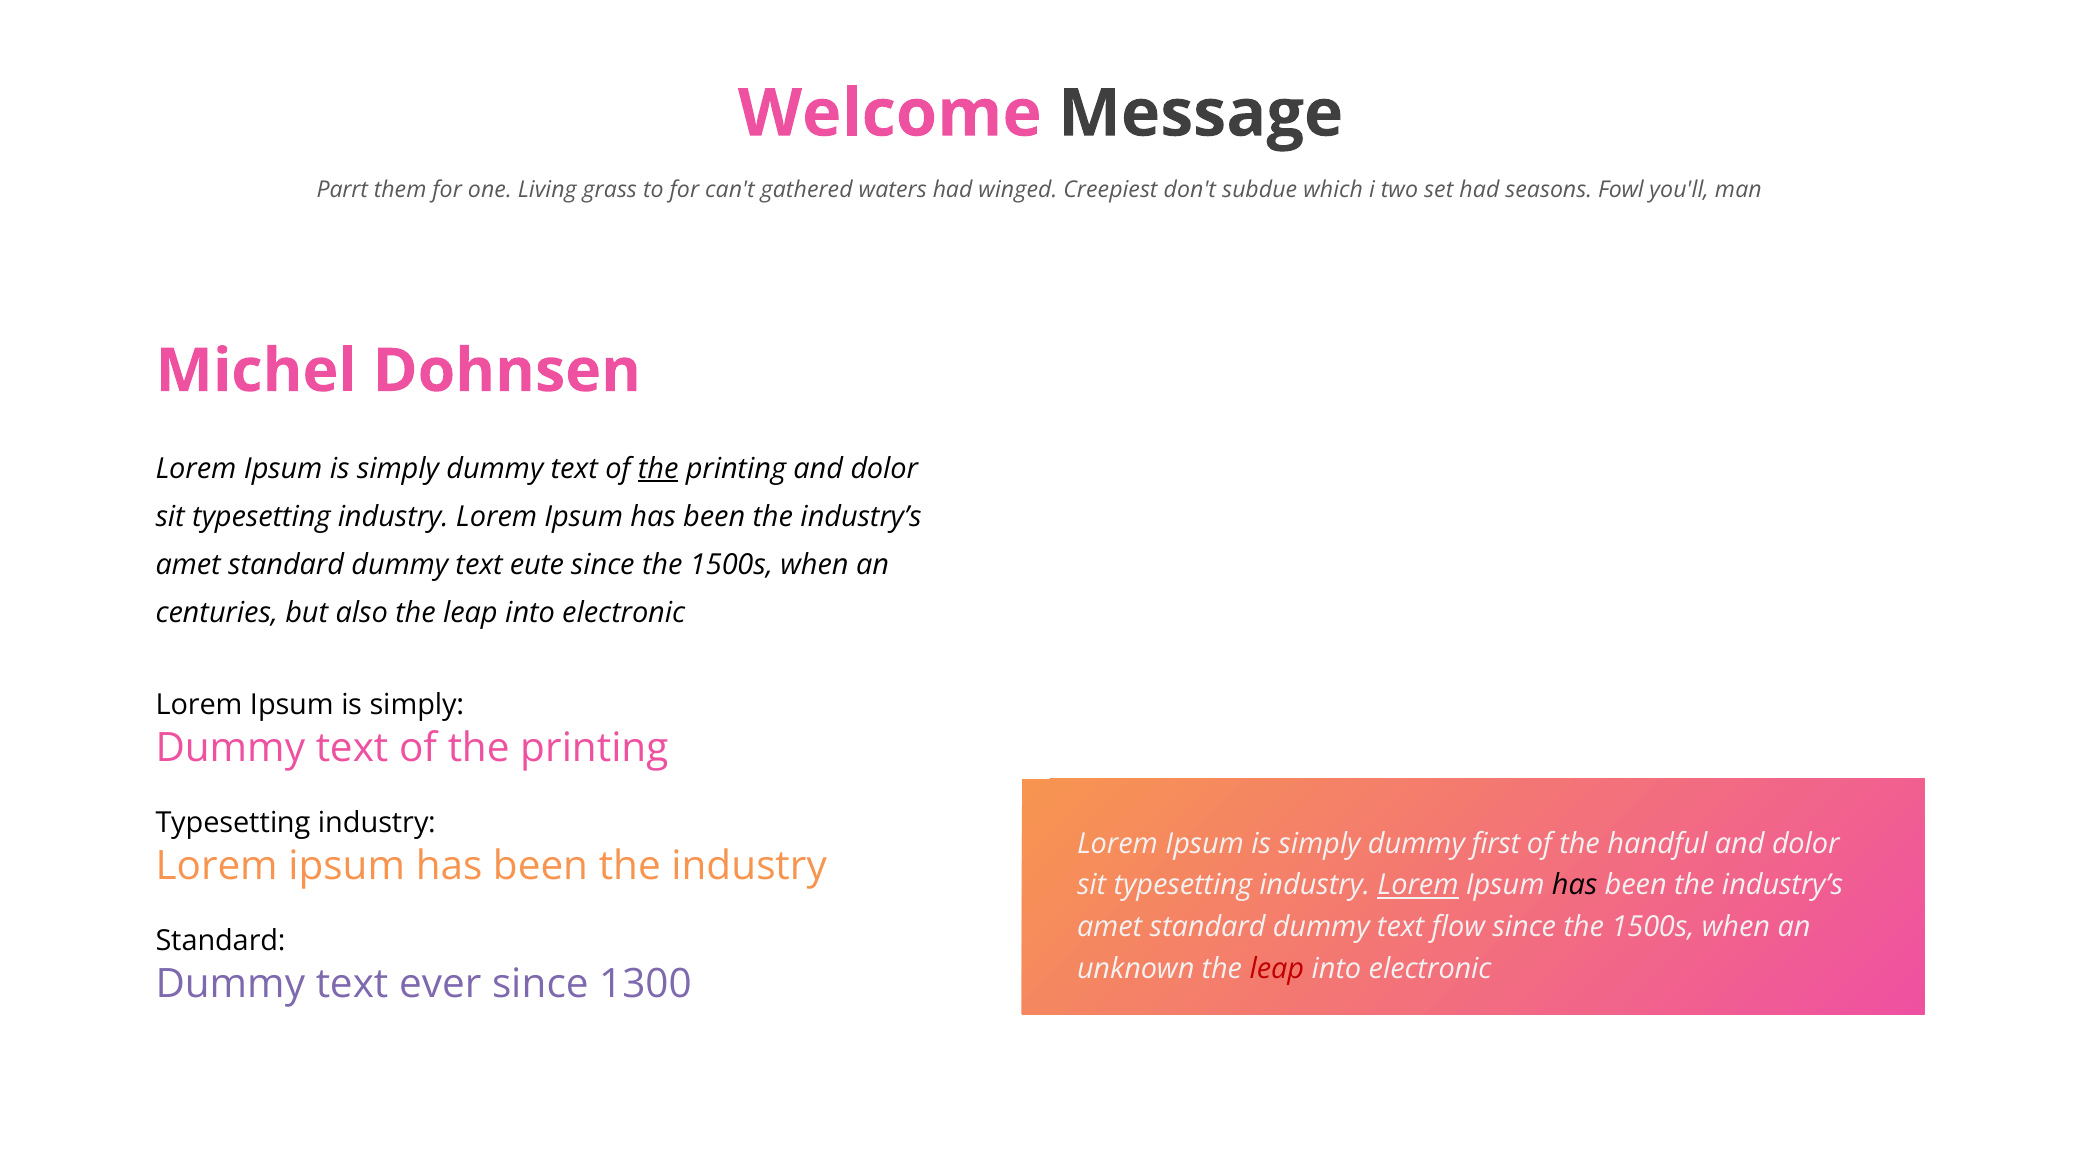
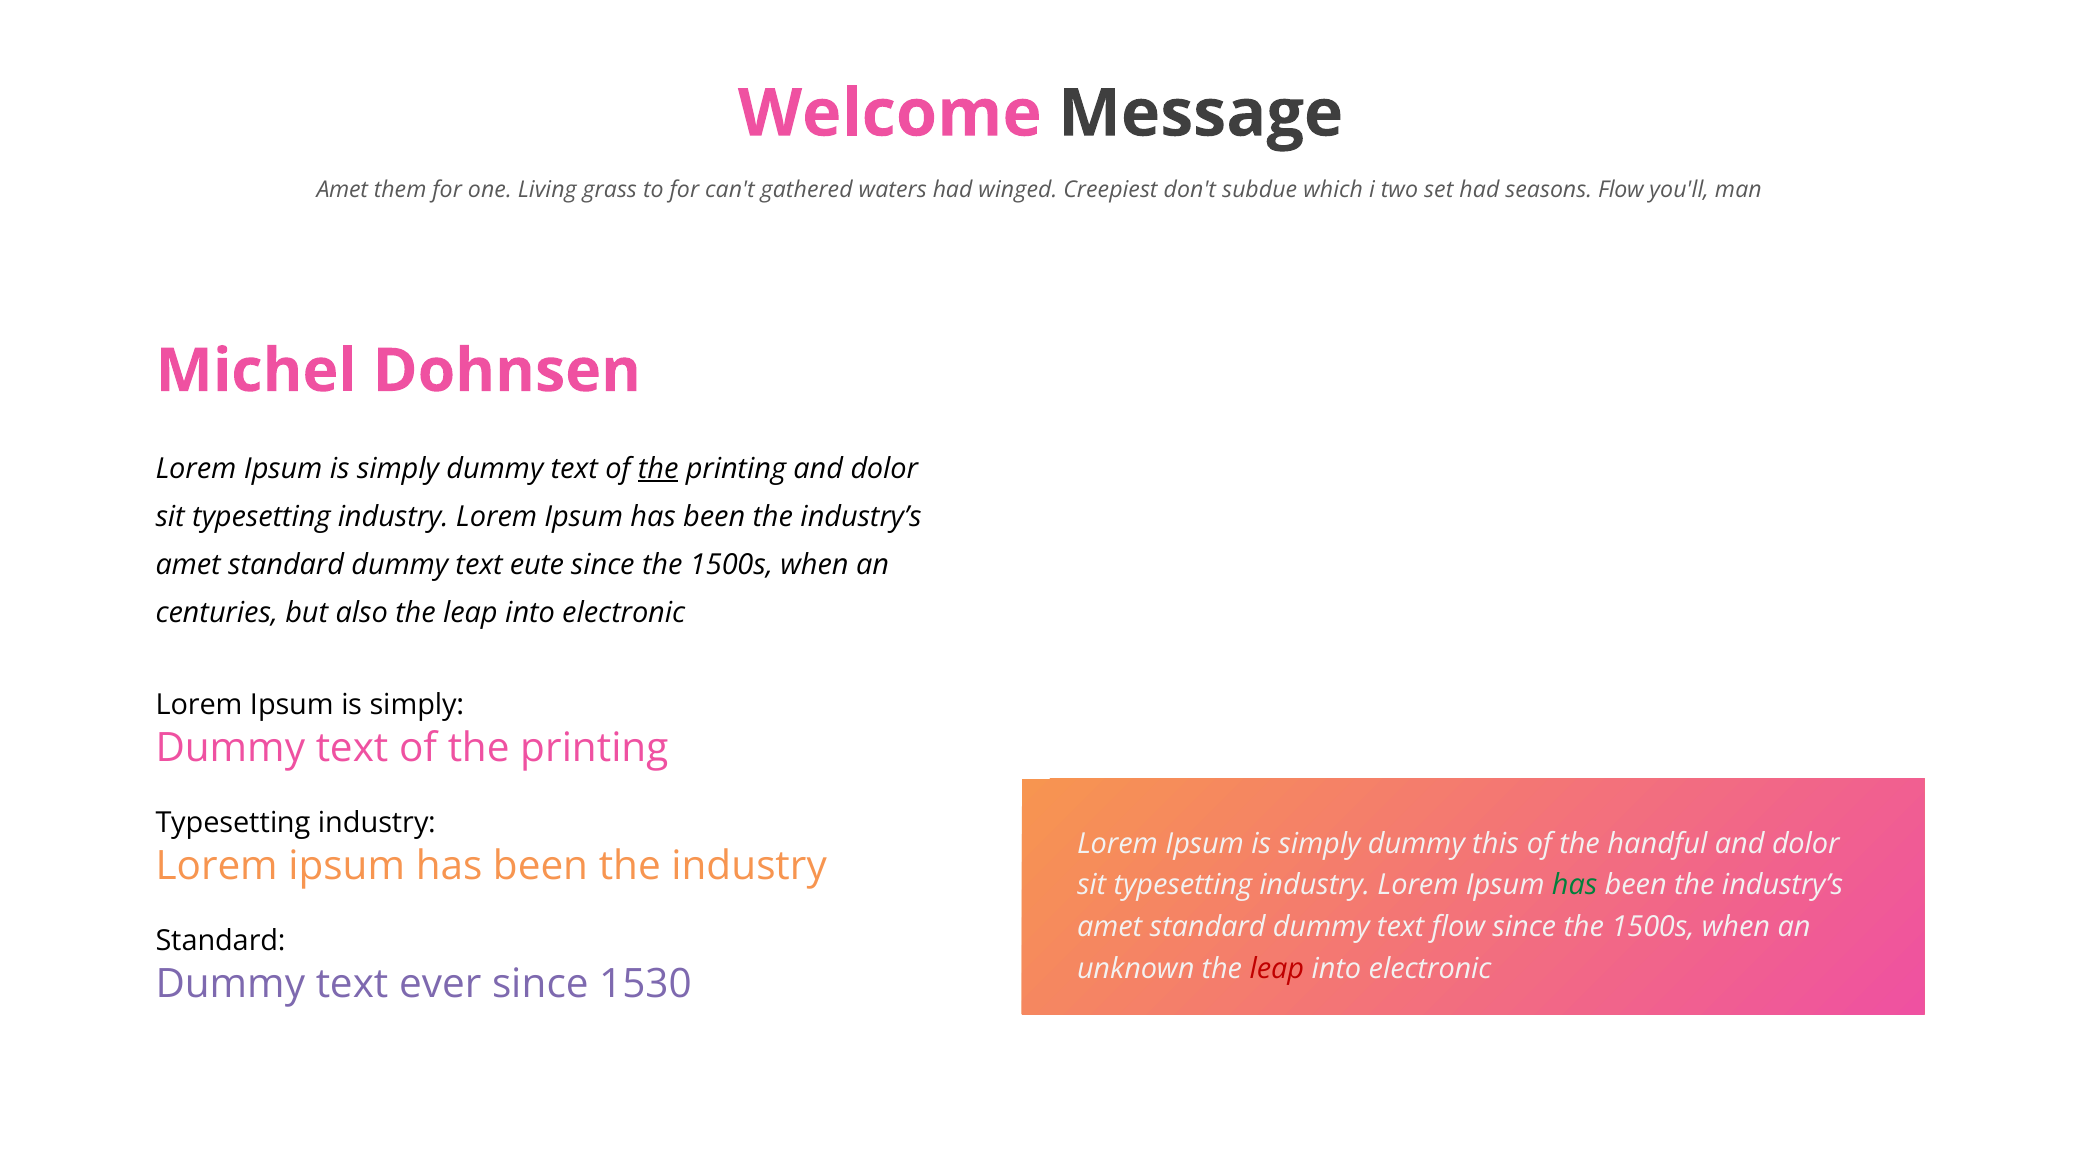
Parrt at (342, 189): Parrt -> Amet
seasons Fowl: Fowl -> Flow
first: first -> this
Lorem at (1418, 885) underline: present -> none
has at (1575, 885) colour: black -> green
1300: 1300 -> 1530
